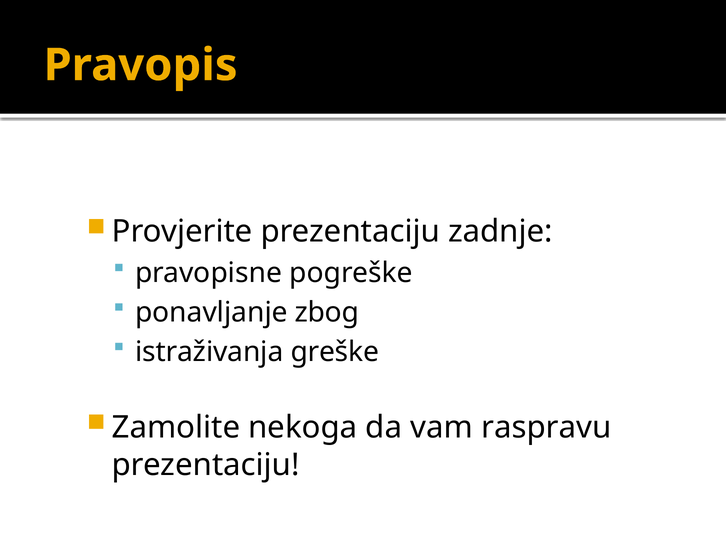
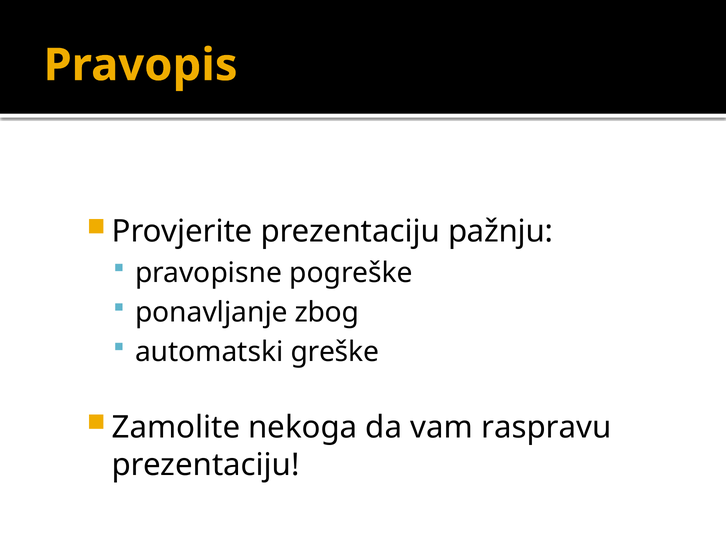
zadnje: zadnje -> pažnju
istraživanja: istraživanja -> automatski
